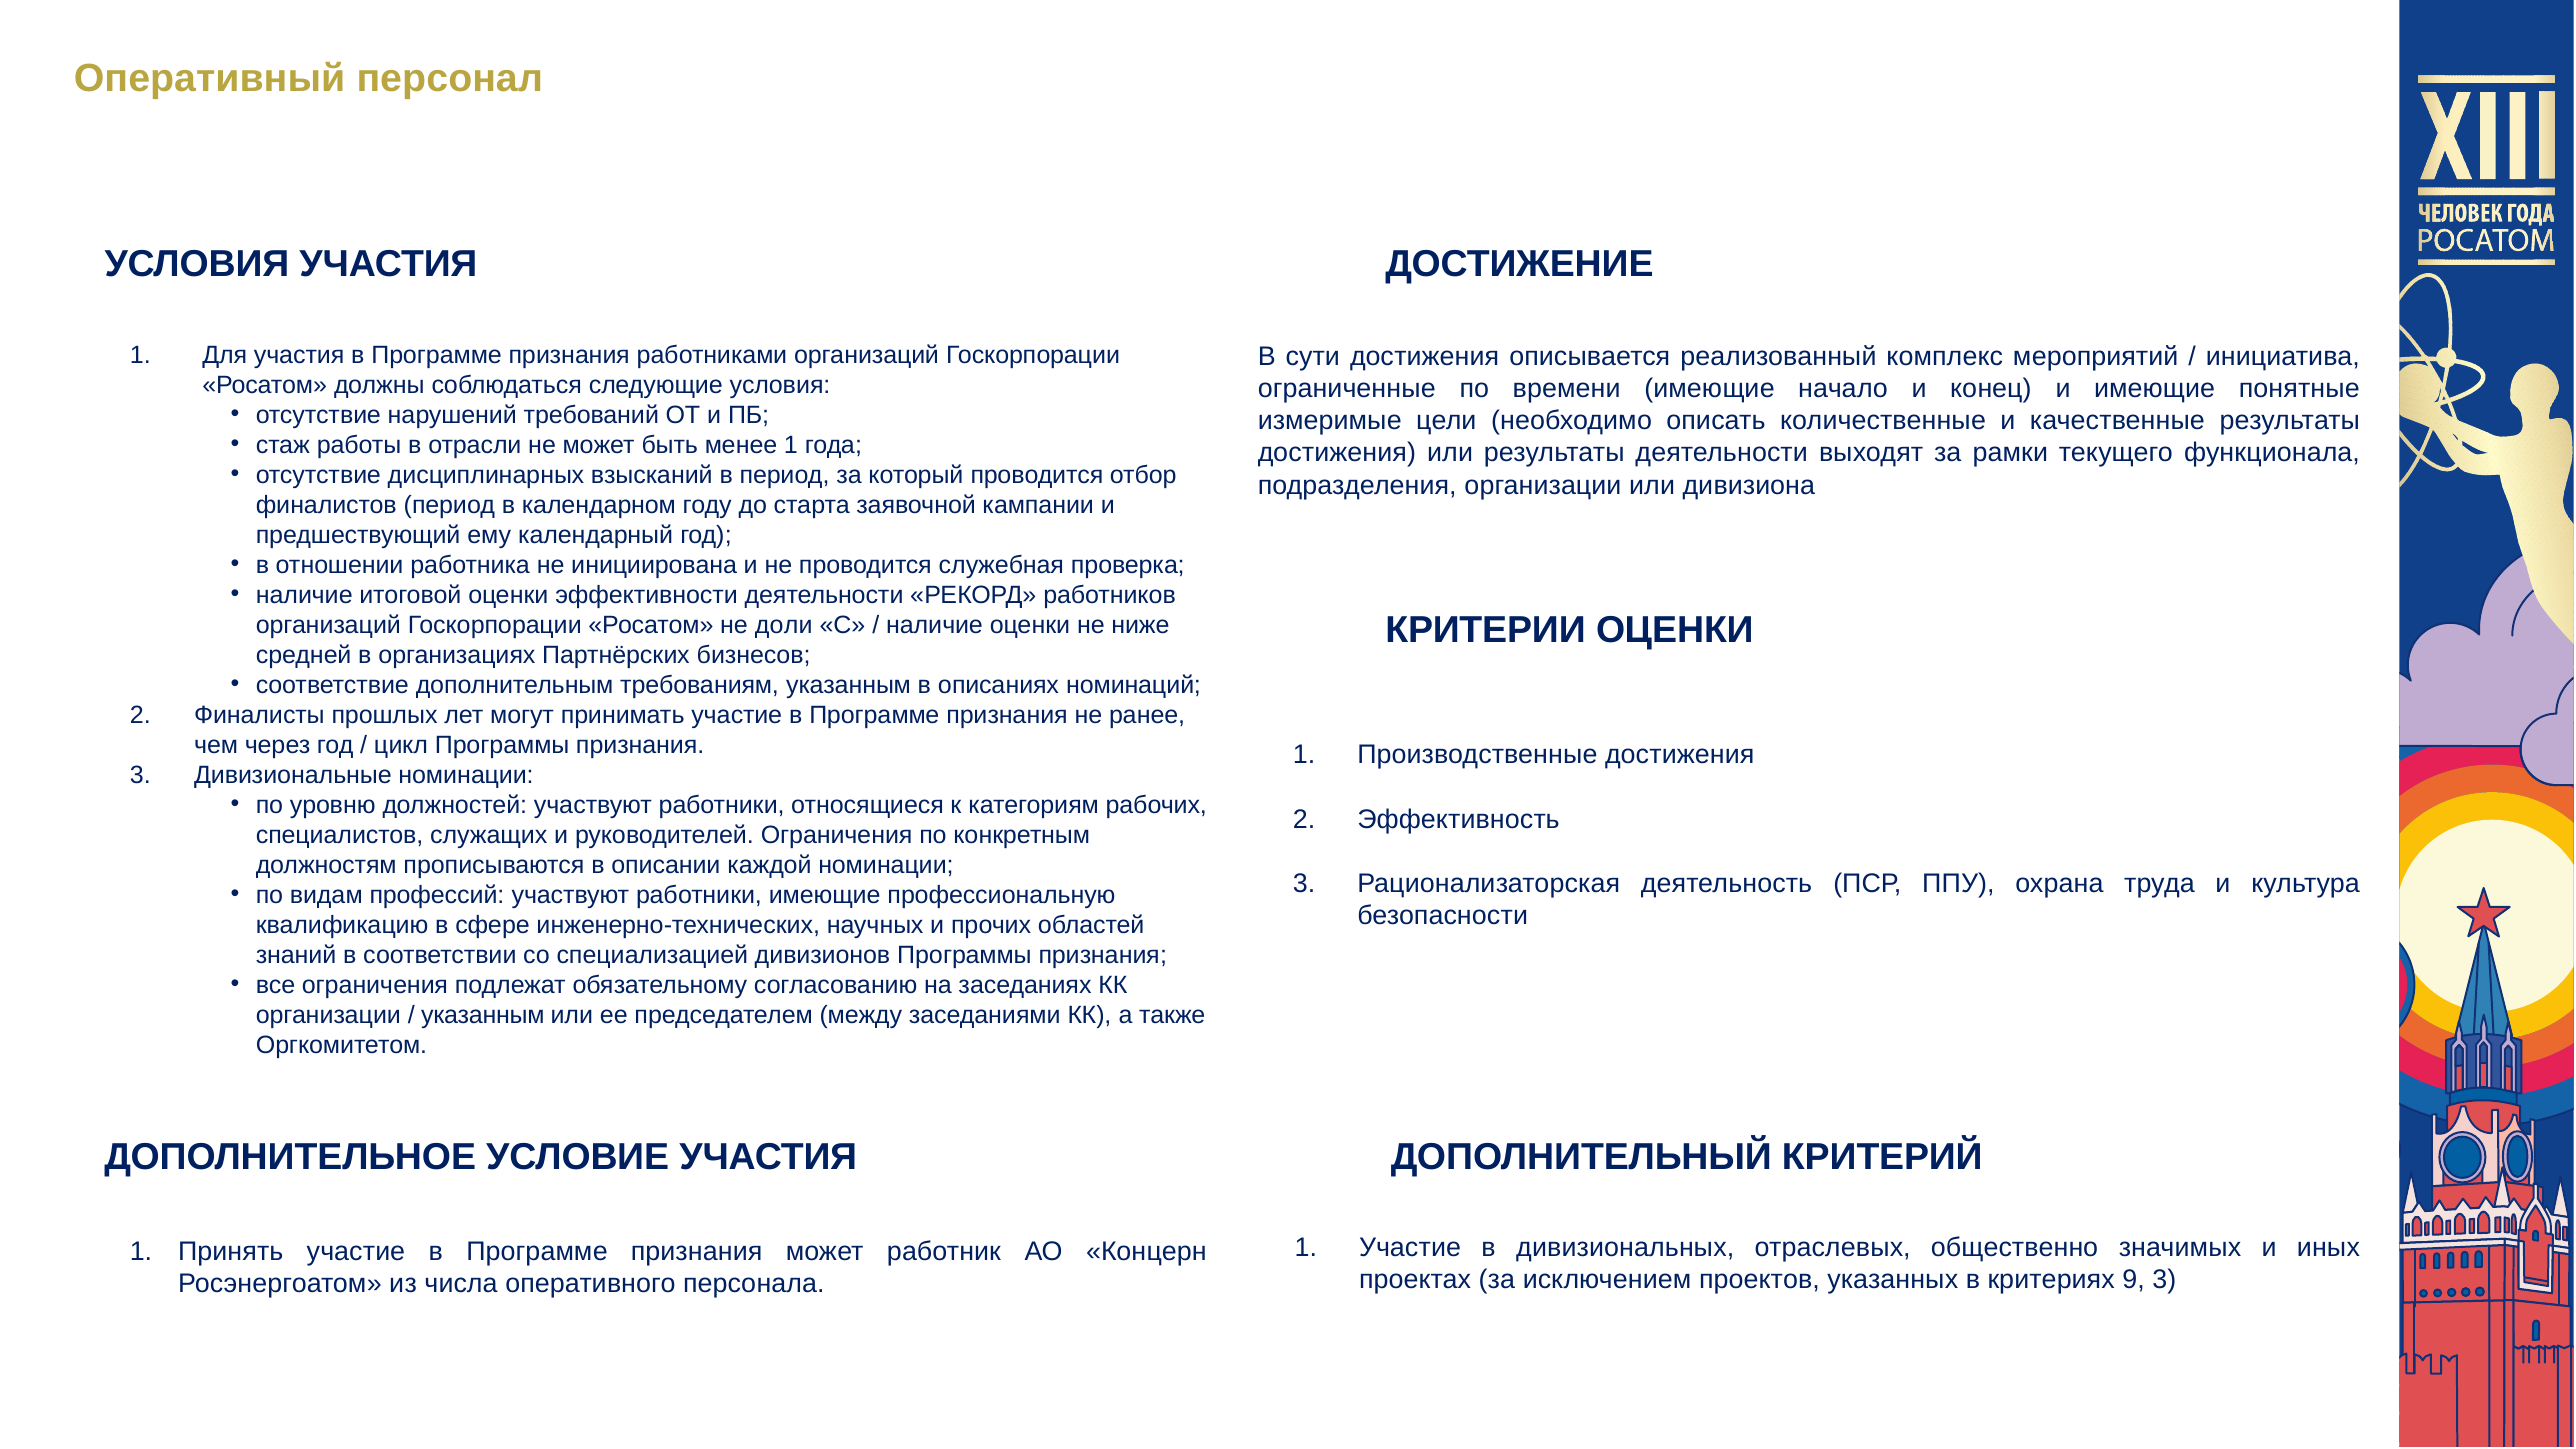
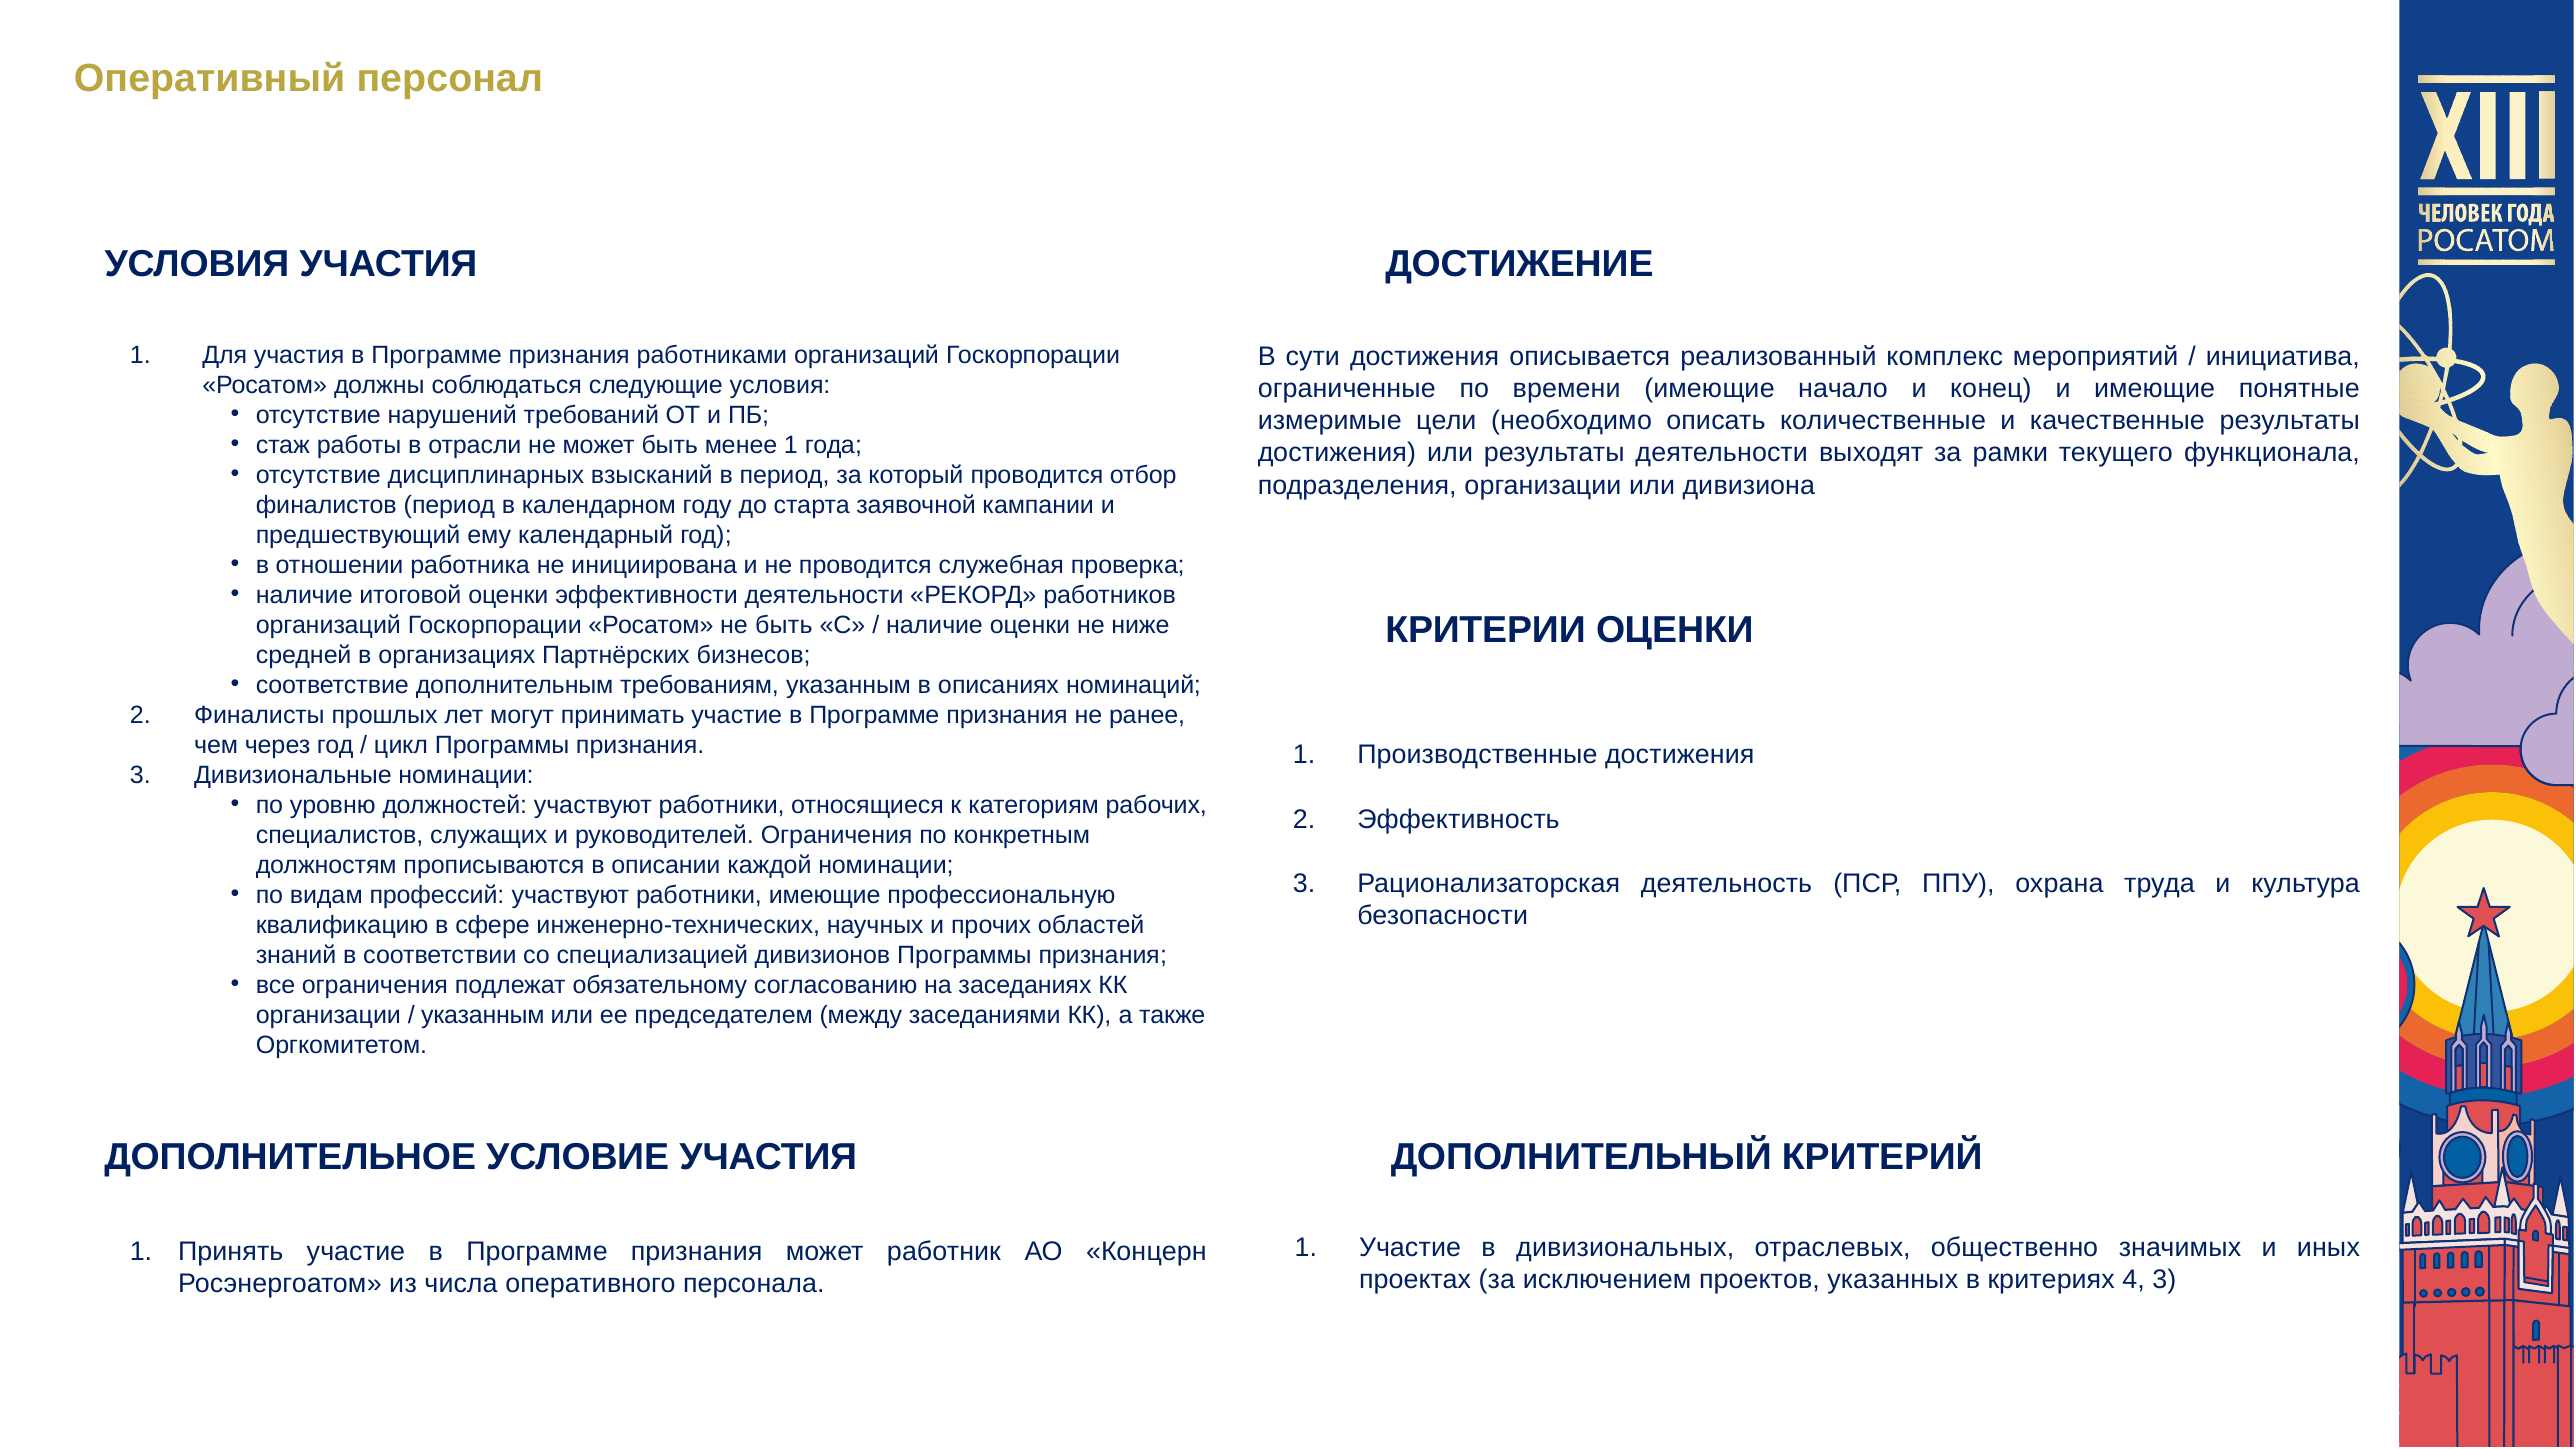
не доли: доли -> быть
9: 9 -> 4
